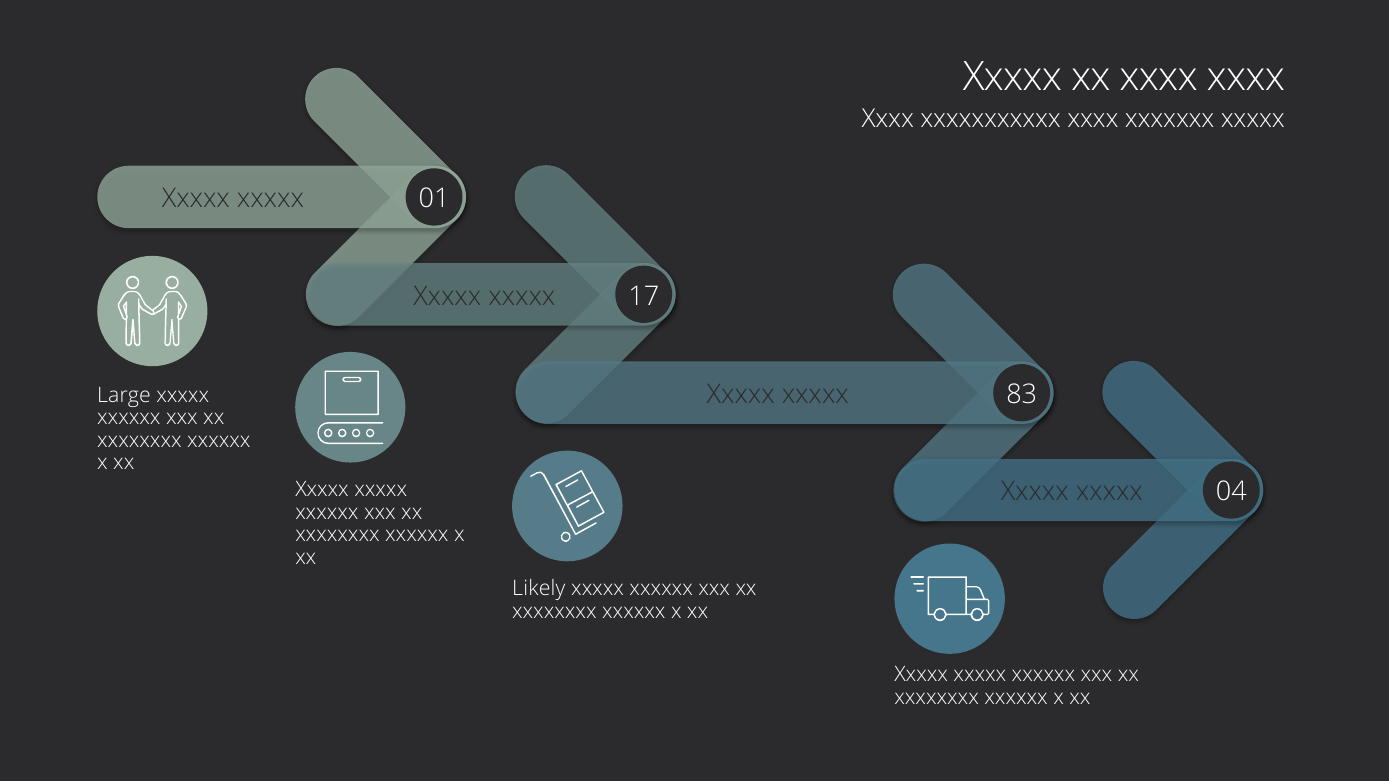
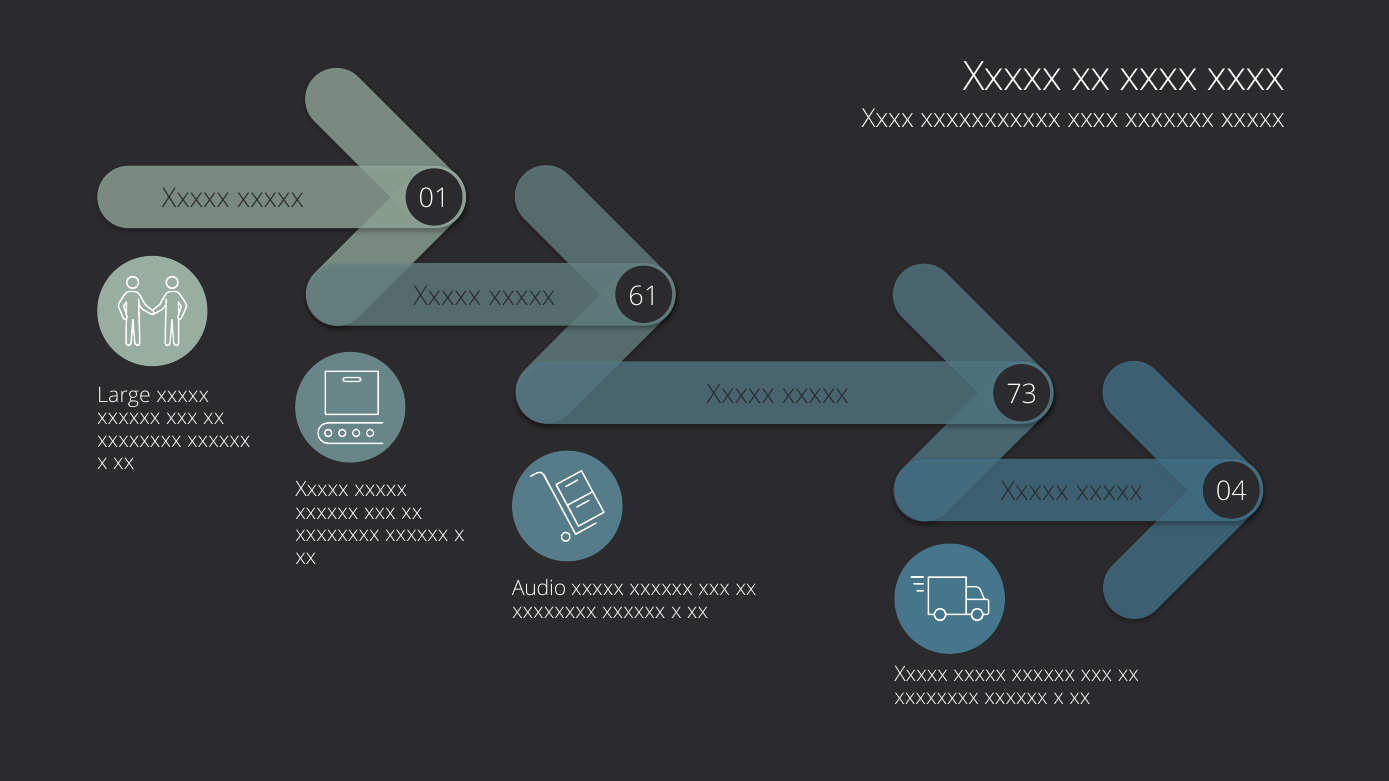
17: 17 -> 61
83: 83 -> 73
Likely: Likely -> Audio
